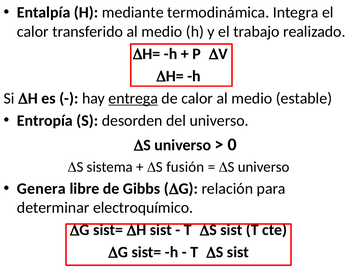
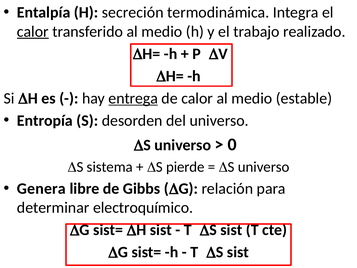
mediante: mediante -> secreción
calor at (33, 31) underline: none -> present
fusión: fusión -> pierde
